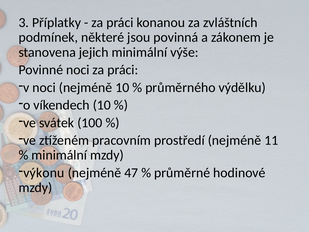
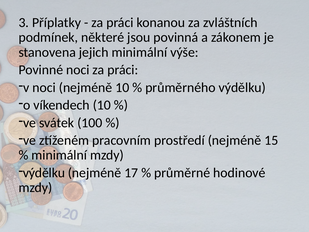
11: 11 -> 15
výkonu at (44, 173): výkonu -> výdělku
47: 47 -> 17
